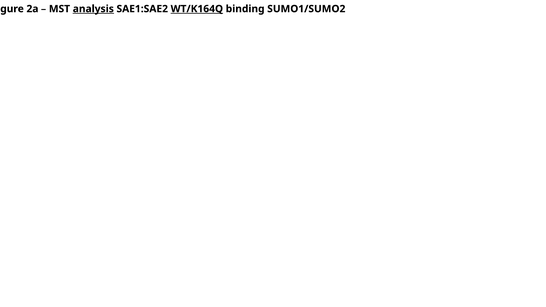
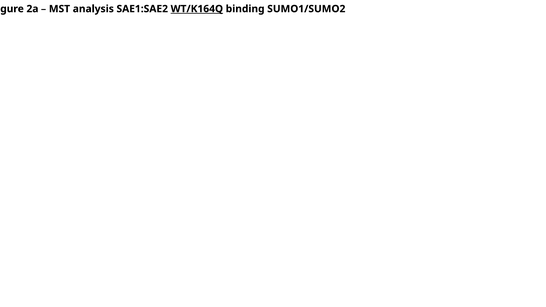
analysis underline: present -> none
